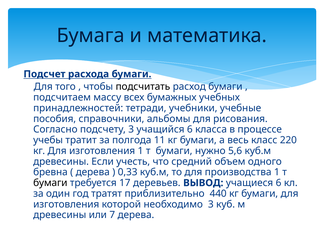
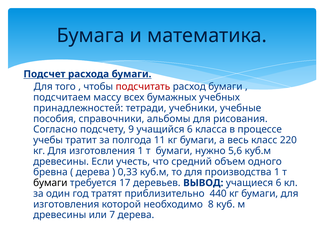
подсчитать colour: black -> red
подсчету 3: 3 -> 9
необходимо 3: 3 -> 8
